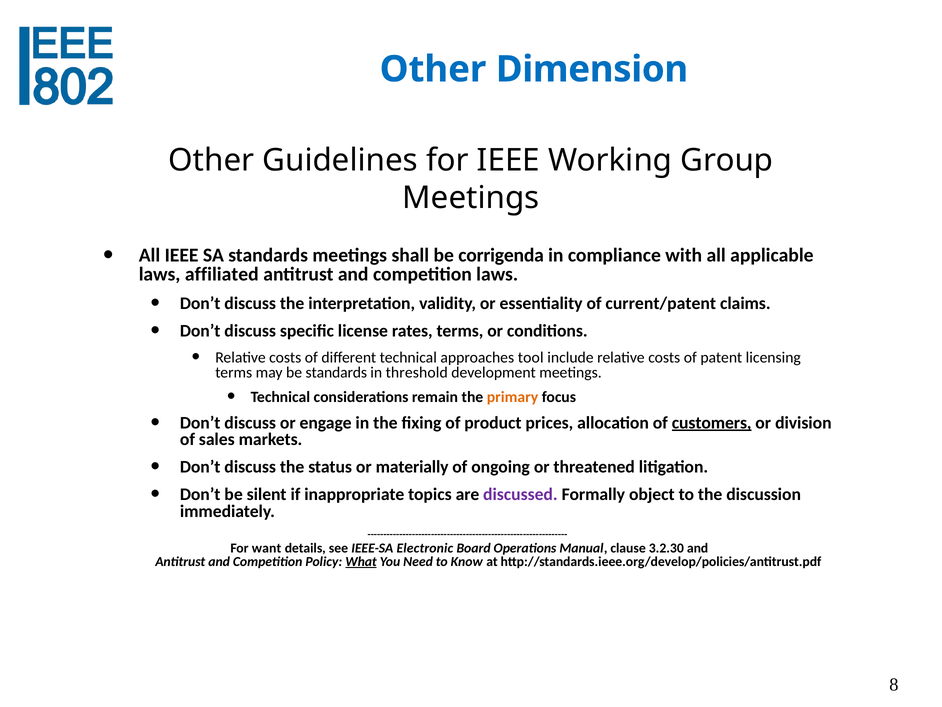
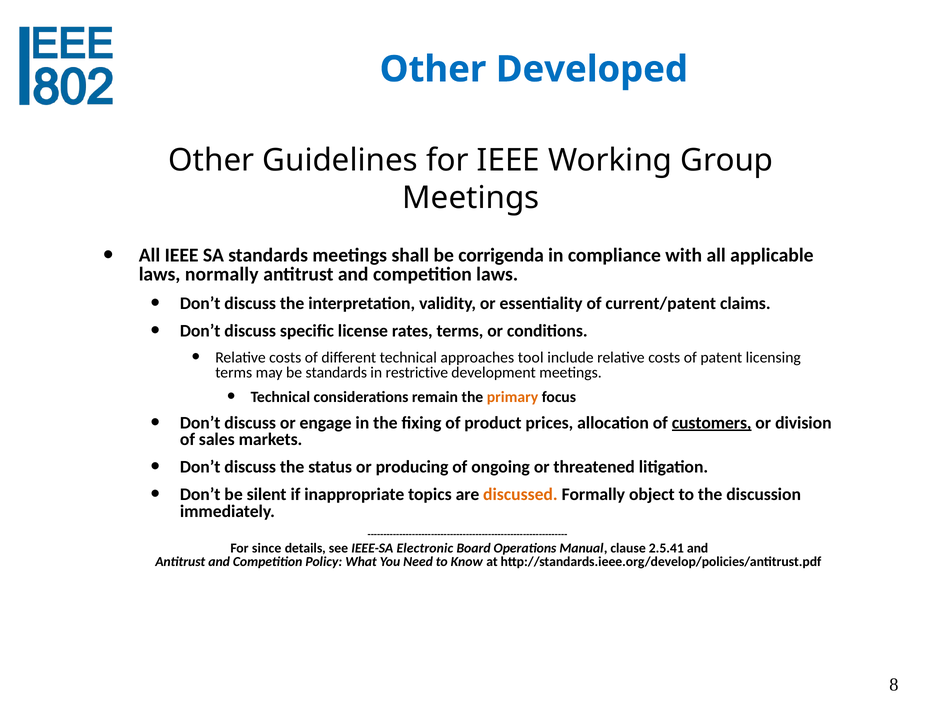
Dimension: Dimension -> Developed
affiliated: affiliated -> normally
threshold: threshold -> restrictive
materially: materially -> producing
discussed colour: purple -> orange
want: want -> since
3.2.30: 3.2.30 -> 2.5.41
What underline: present -> none
